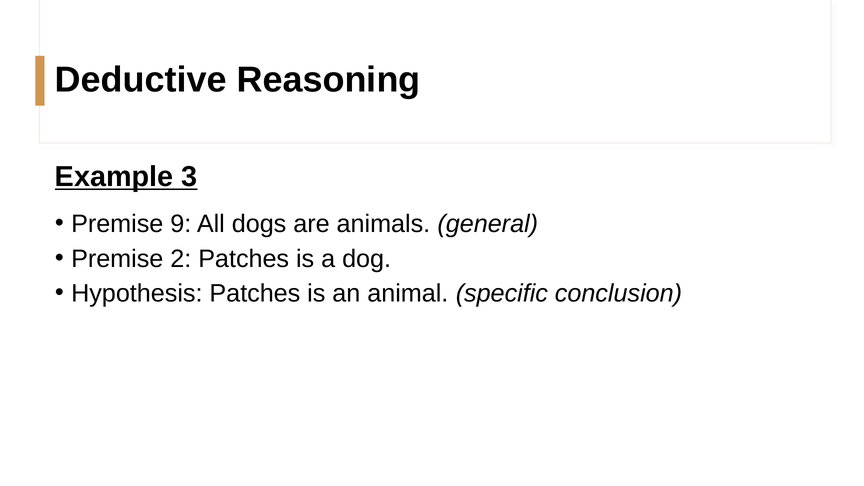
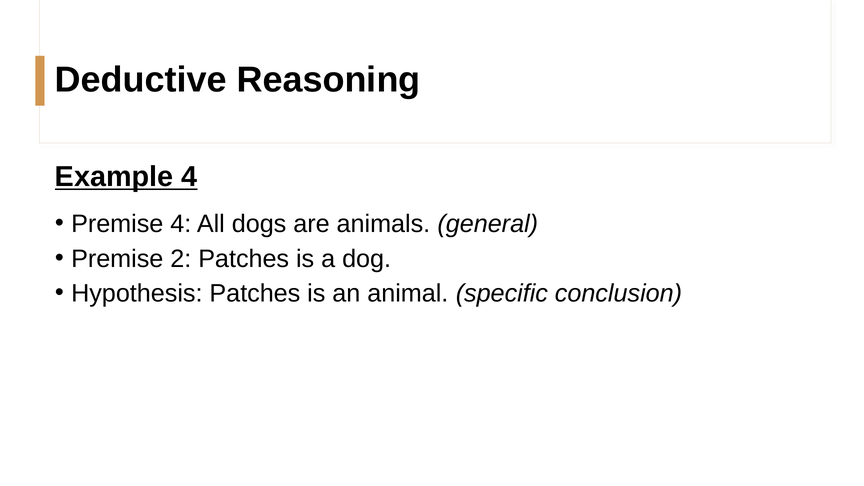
Example 3: 3 -> 4
Premise 9: 9 -> 4
